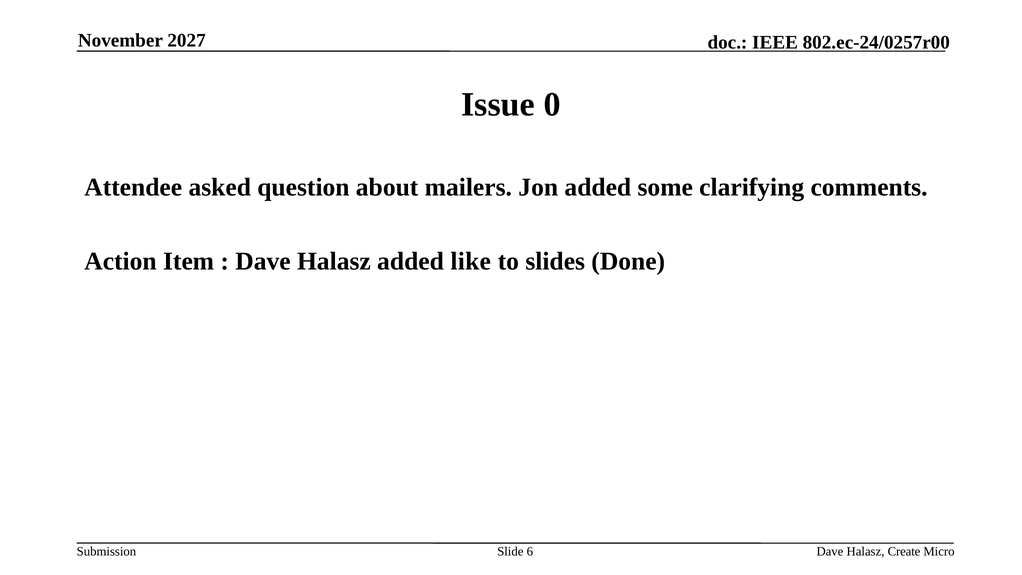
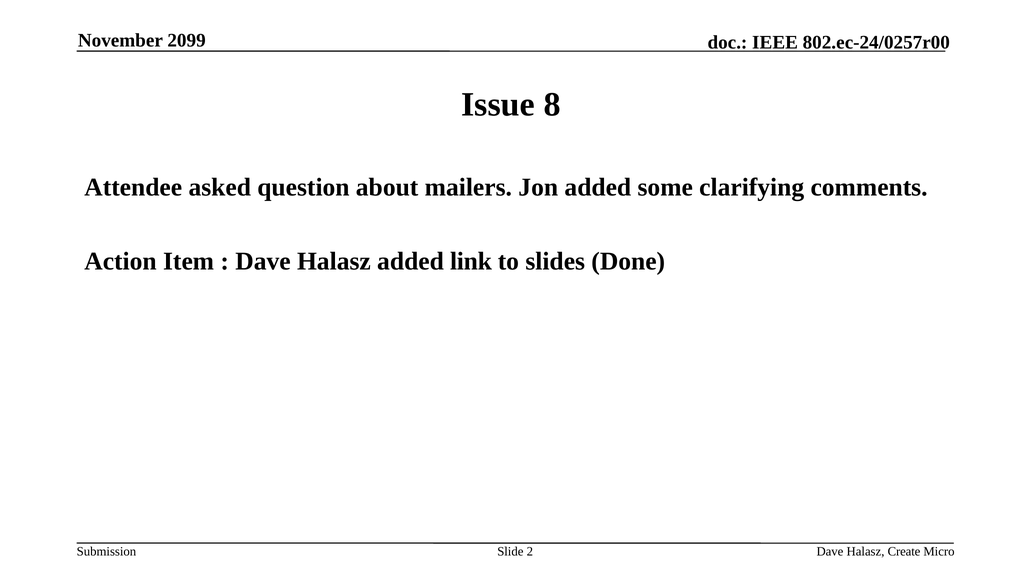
2027: 2027 -> 2099
0: 0 -> 8
like: like -> link
6: 6 -> 2
